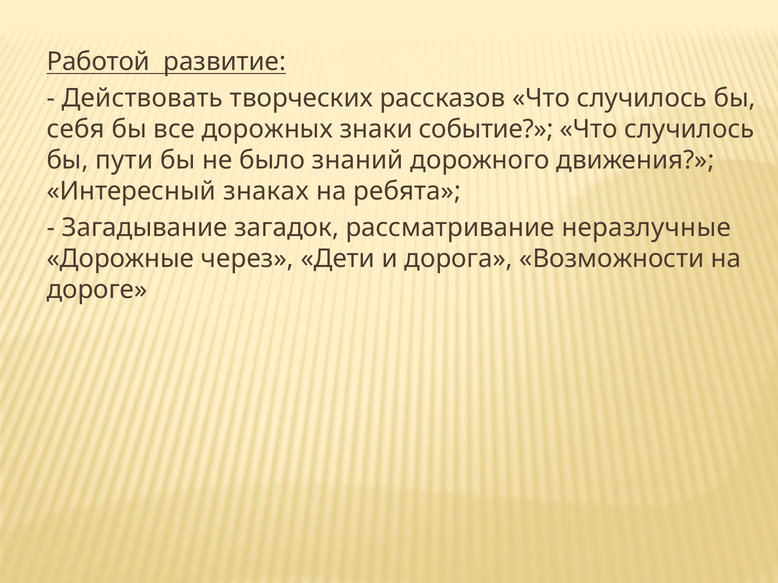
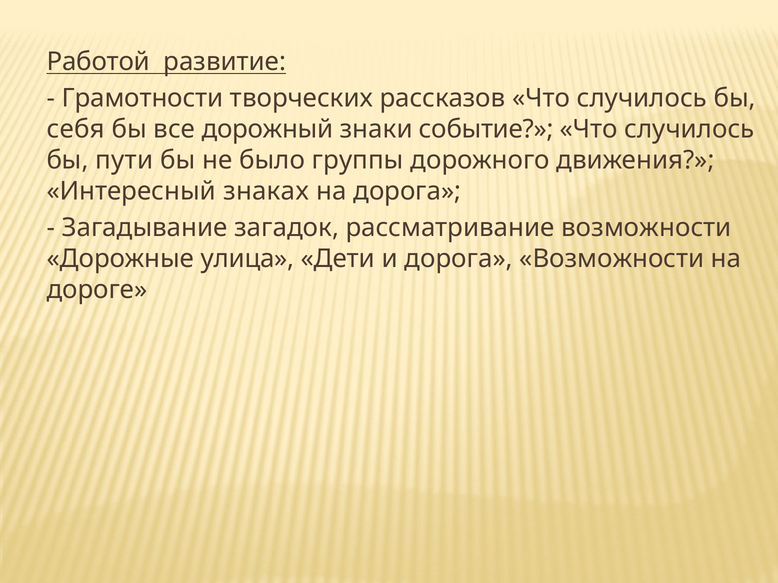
Действовать: Действовать -> Грамотности
дорожных: дорожных -> дорожный
знаний: знаний -> группы
на ребята: ребята -> дорога
рассматривание неразлучные: неразлучные -> возможности
через: через -> улица
